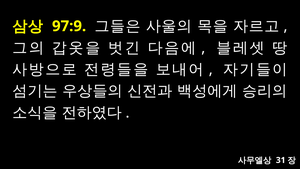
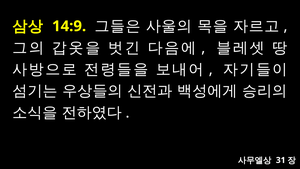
97:9: 97:9 -> 14:9
